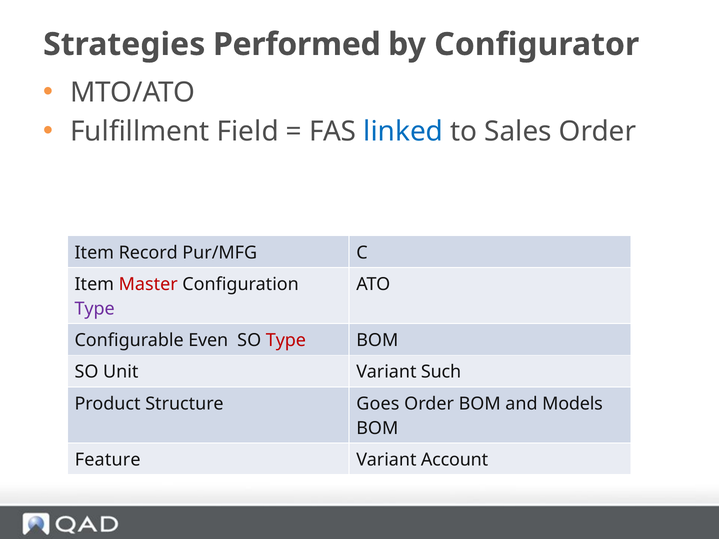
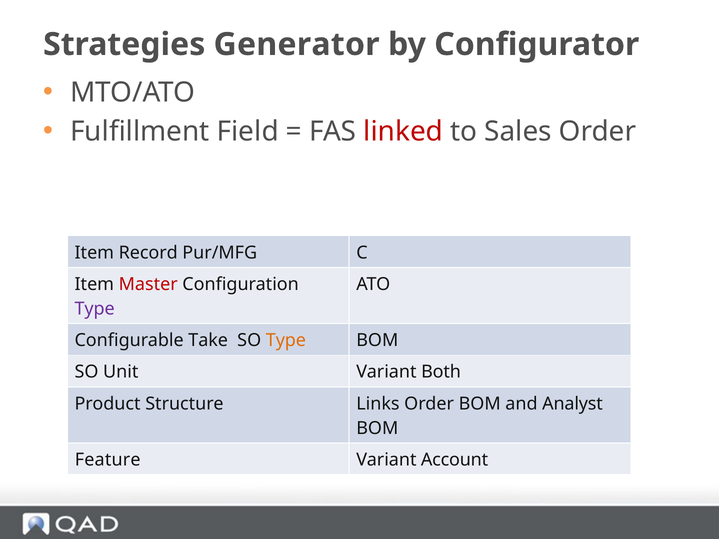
Performed: Performed -> Generator
linked colour: blue -> red
Even: Even -> Take
Type at (286, 341) colour: red -> orange
Such: Such -> Both
Goes: Goes -> Links
Models: Models -> Analyst
